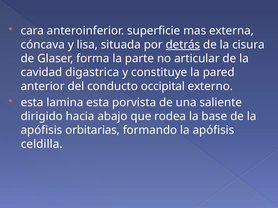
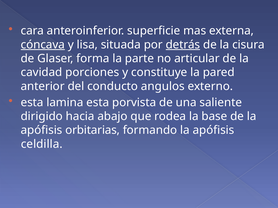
cóncava underline: none -> present
digastrica: digastrica -> porciones
occipital: occipital -> angulos
